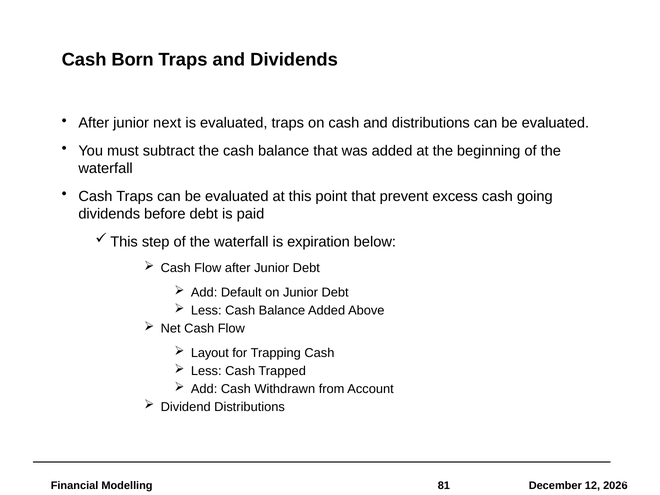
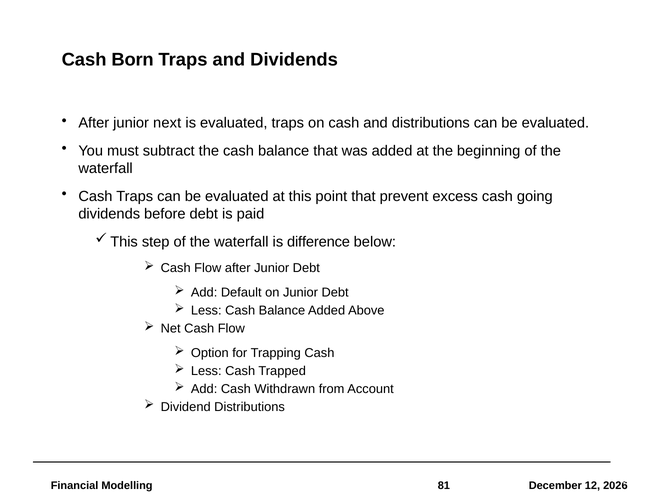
expiration: expiration -> difference
Layout: Layout -> Option
